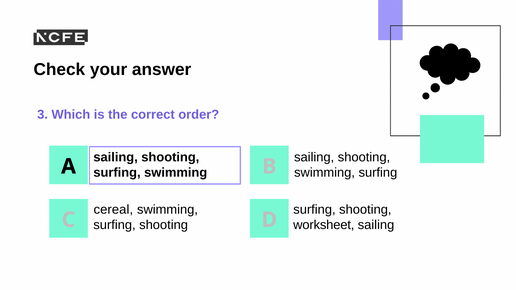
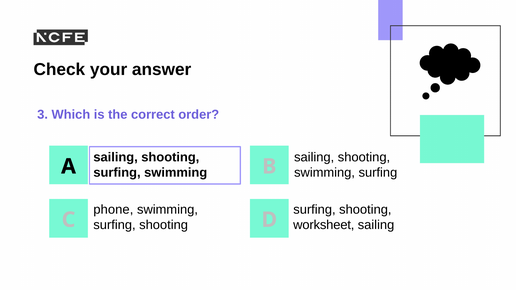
cereal: cereal -> phone
